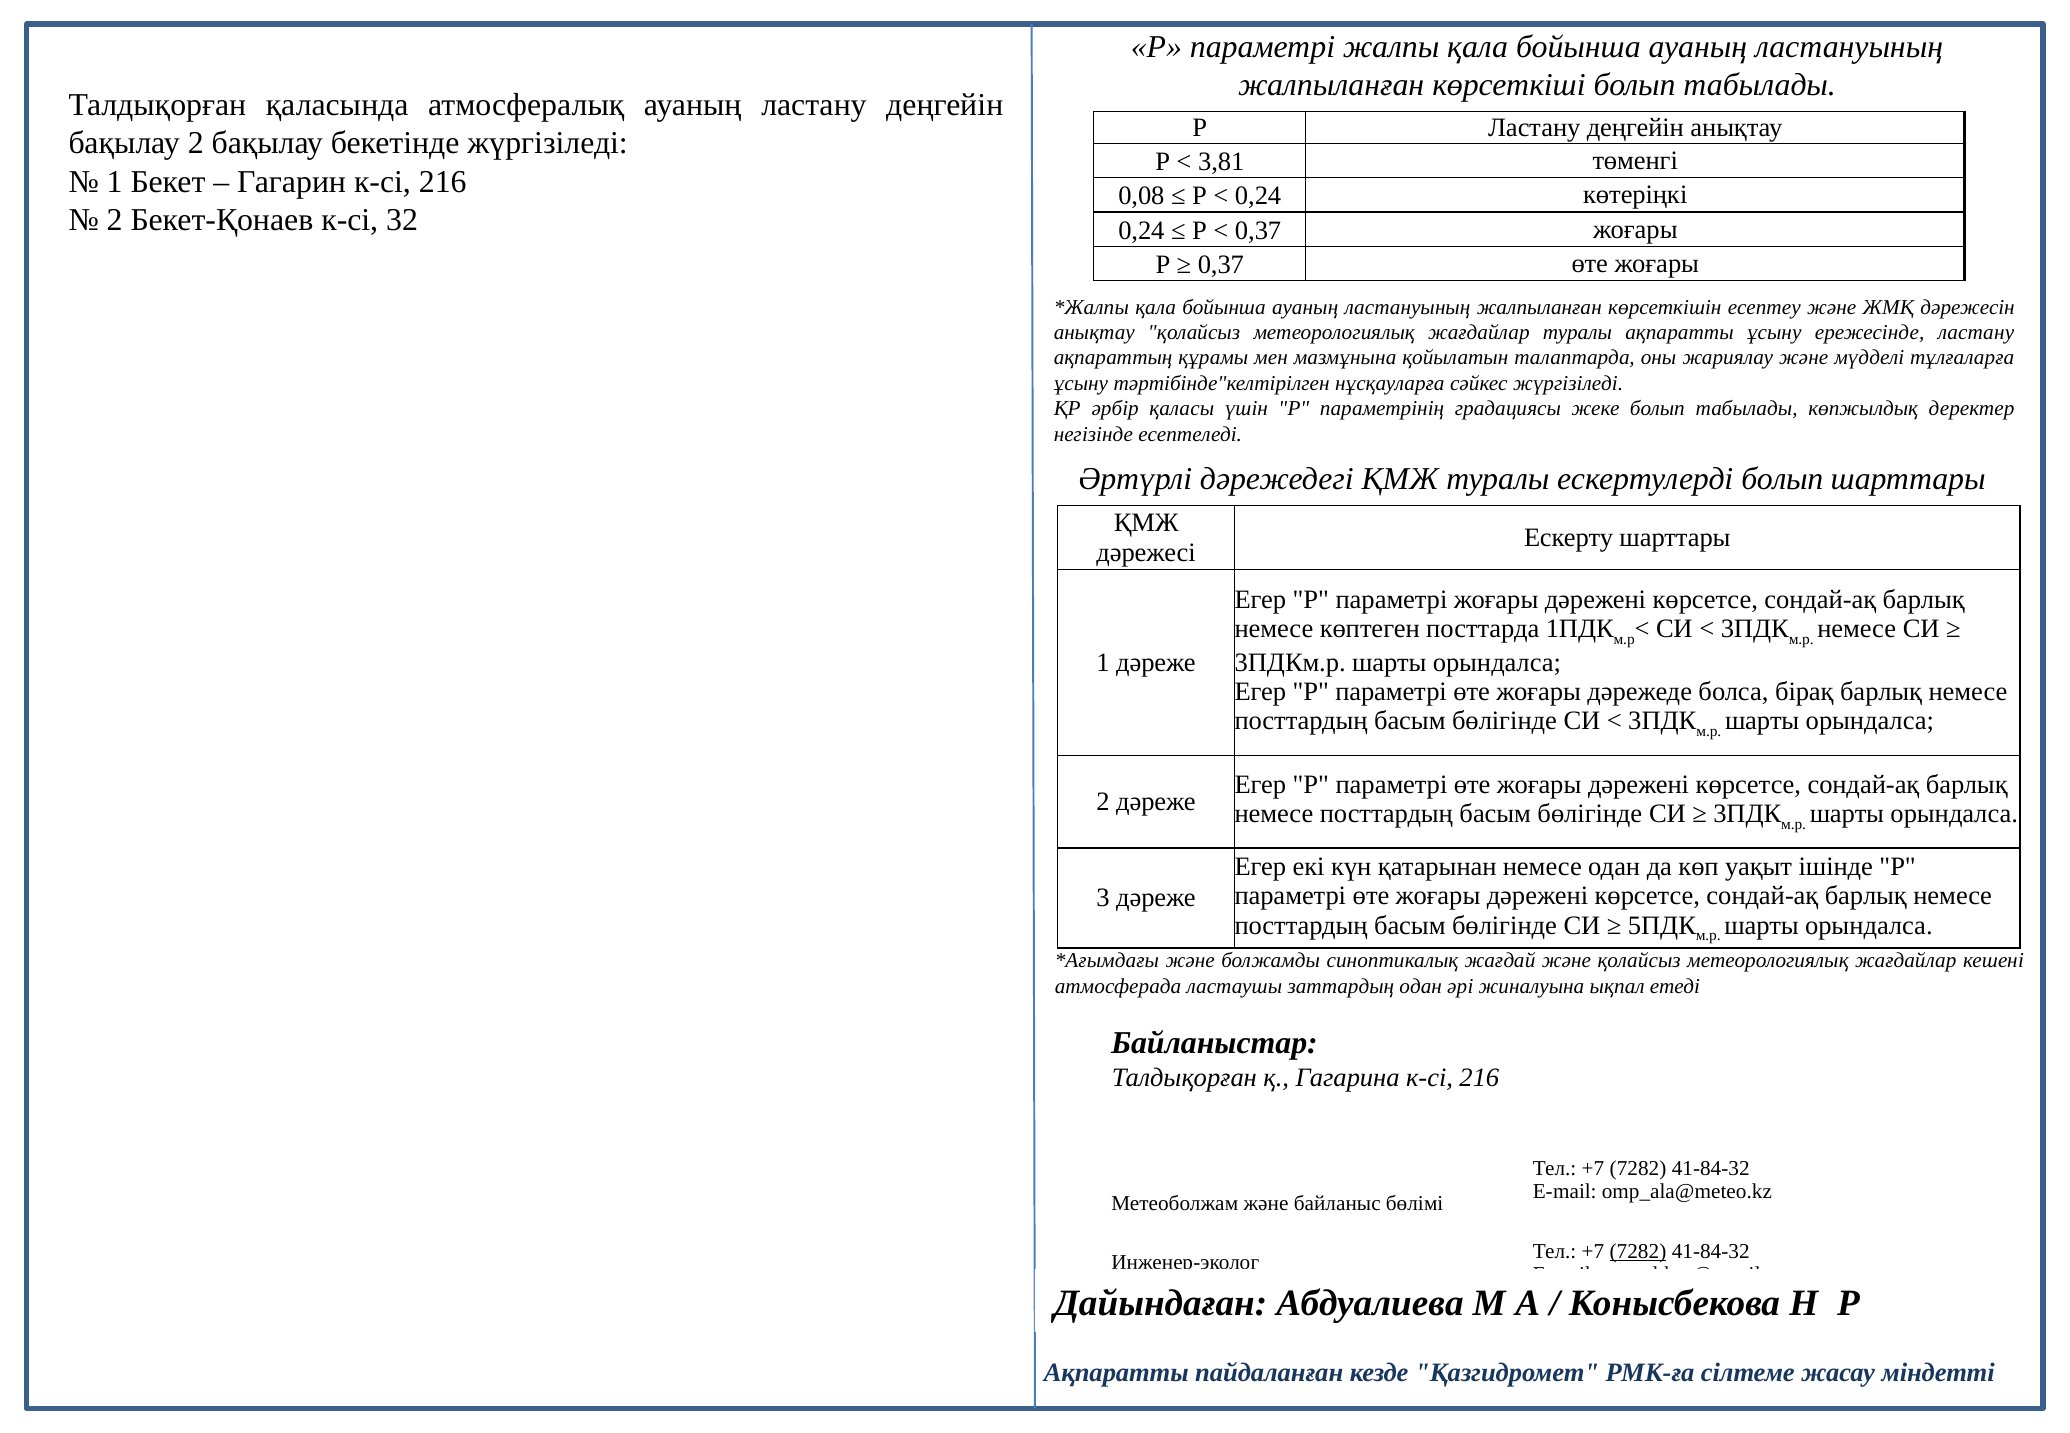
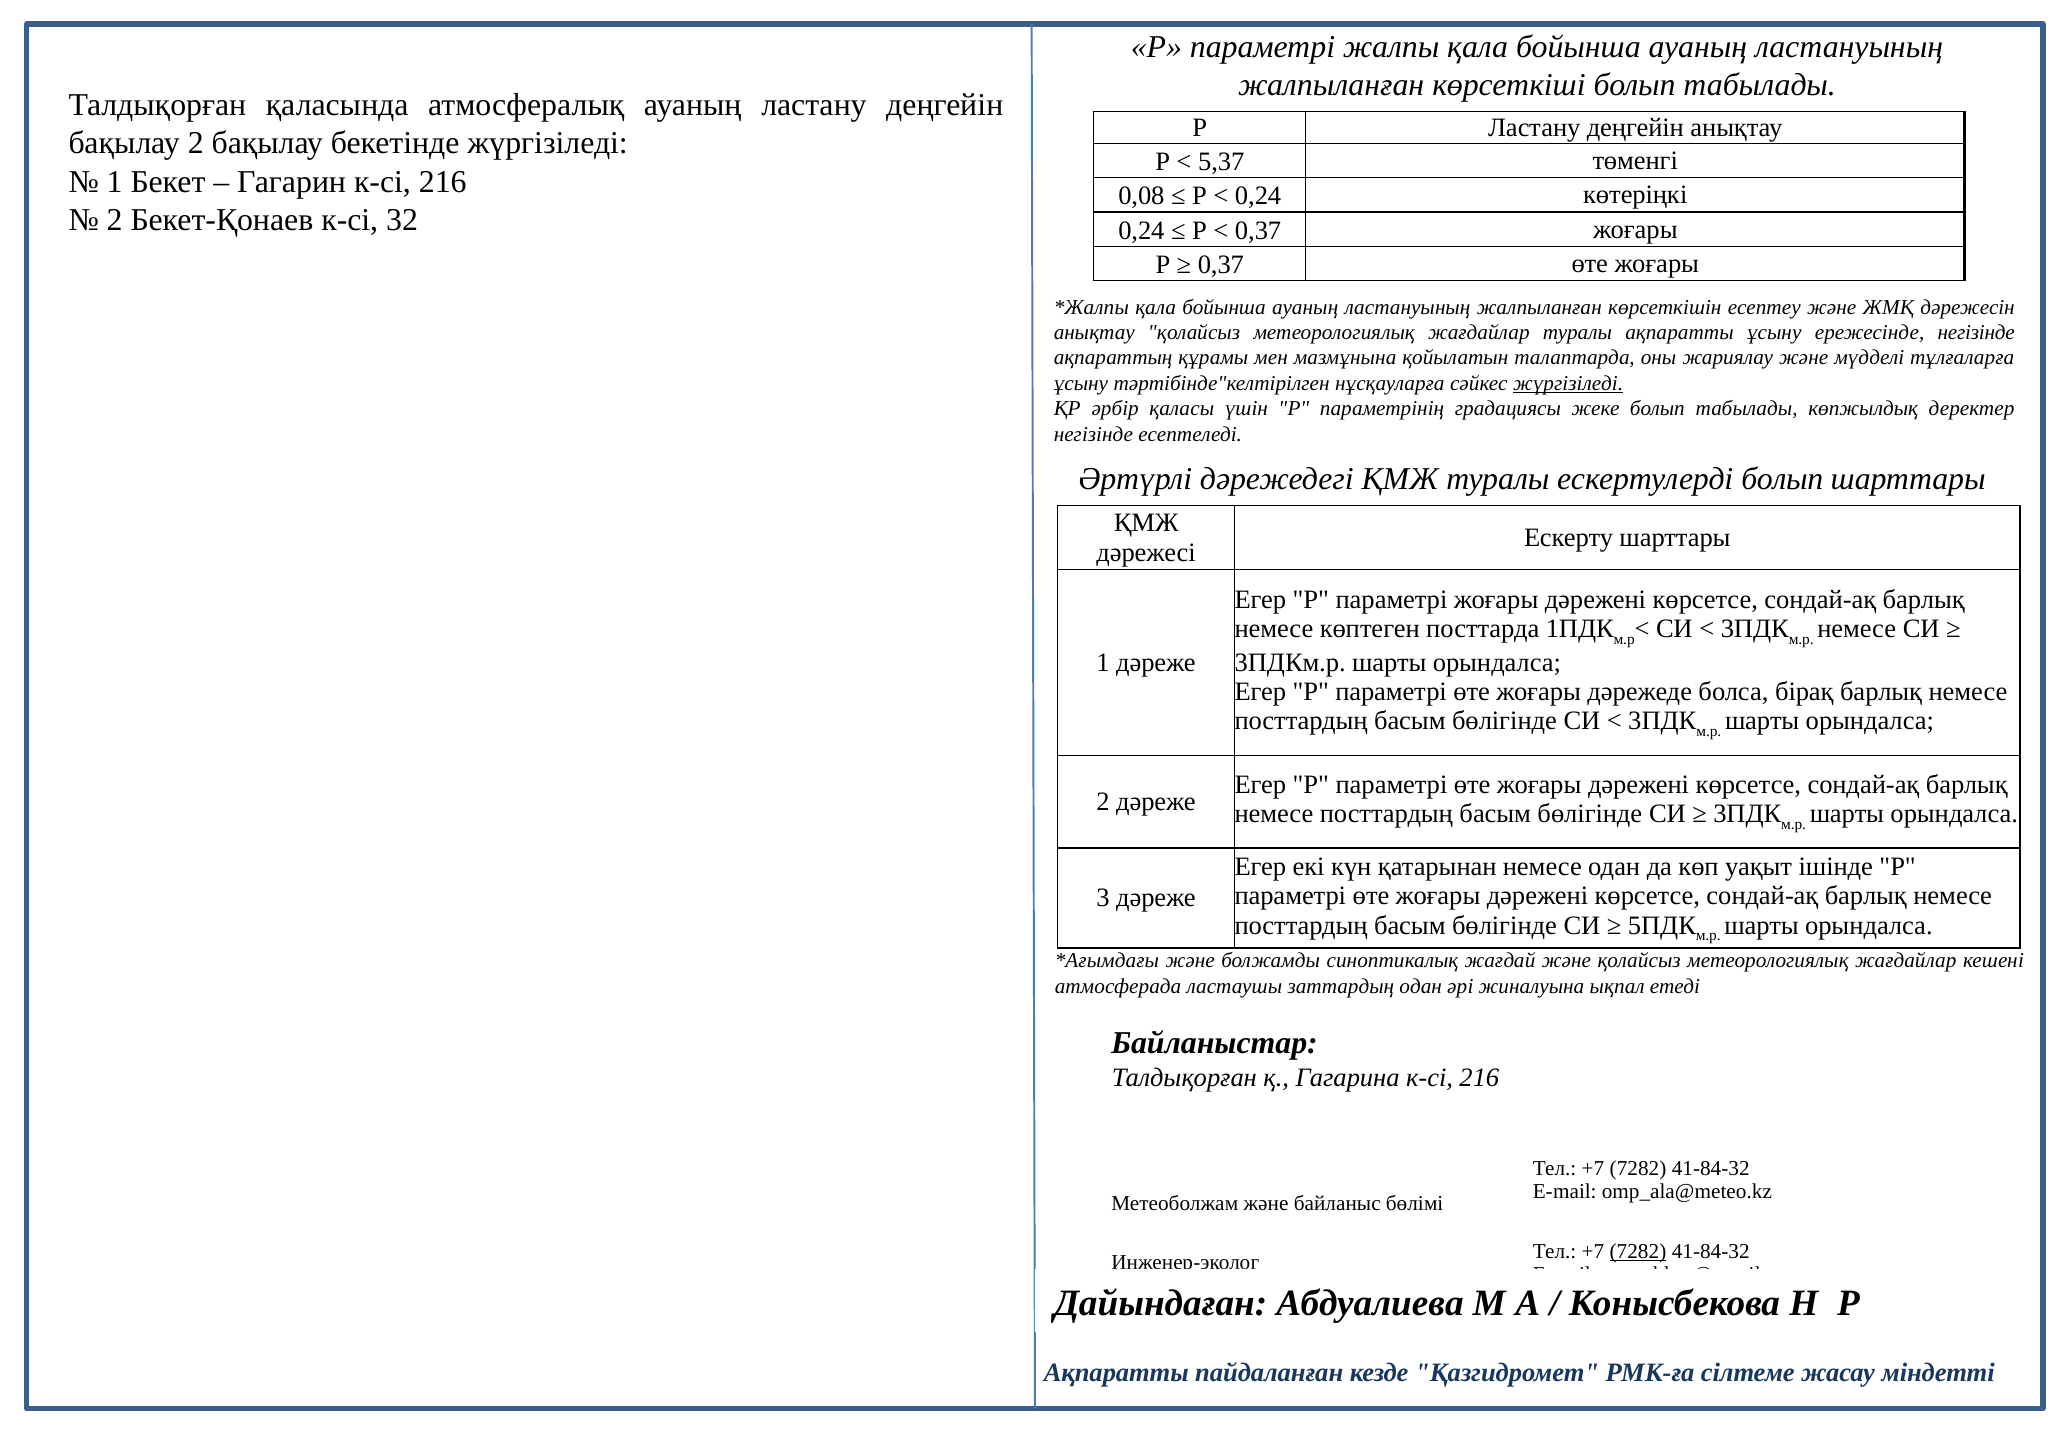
3,81: 3,81 -> 5,37
ережесінде ластану: ластану -> негізінде
жүргізіледі at (1568, 383) underline: none -> present
